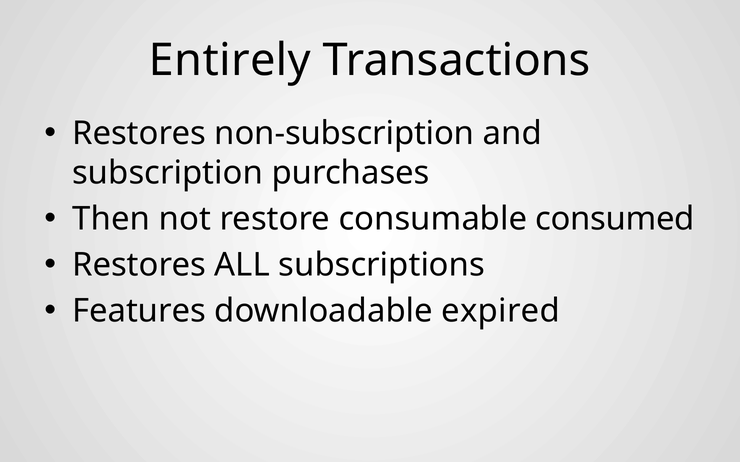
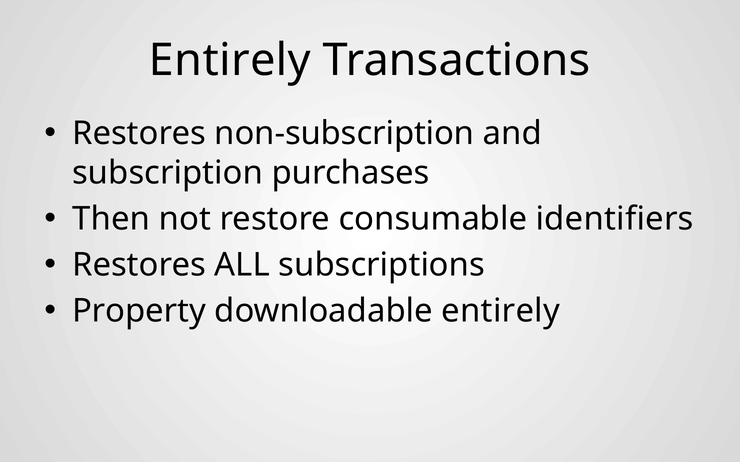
consumed: consumed -> identifiers
Features: Features -> Property
downloadable expired: expired -> entirely
